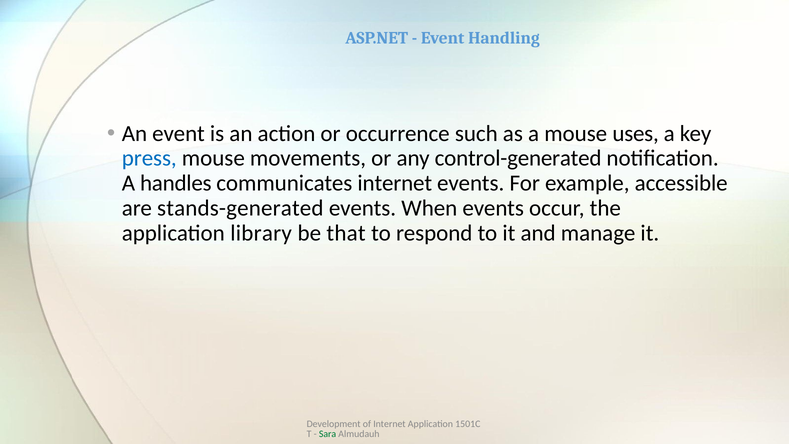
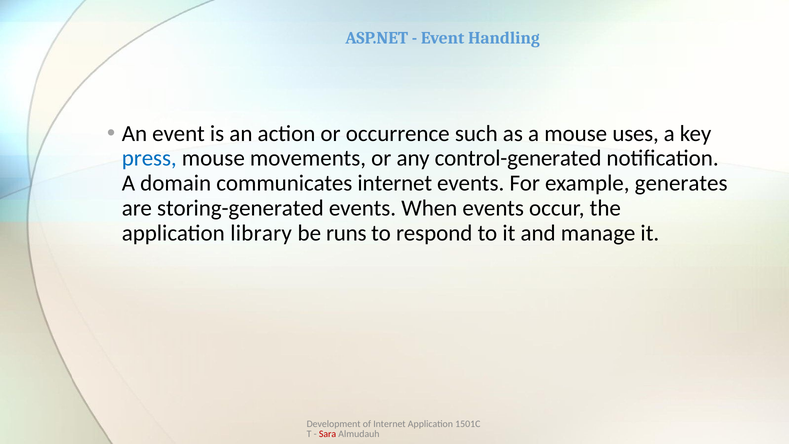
handles: handles -> domain
accessible: accessible -> generates
stands-generated: stands-generated -> storing-generated
that: that -> runs
Sara colour: green -> red
